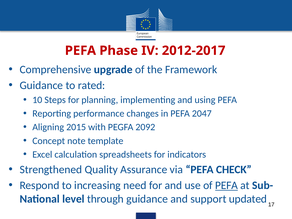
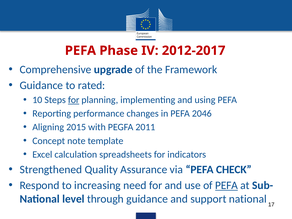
for at (74, 100) underline: none -> present
2047: 2047 -> 2046
2092: 2092 -> 2011
support updated: updated -> national
